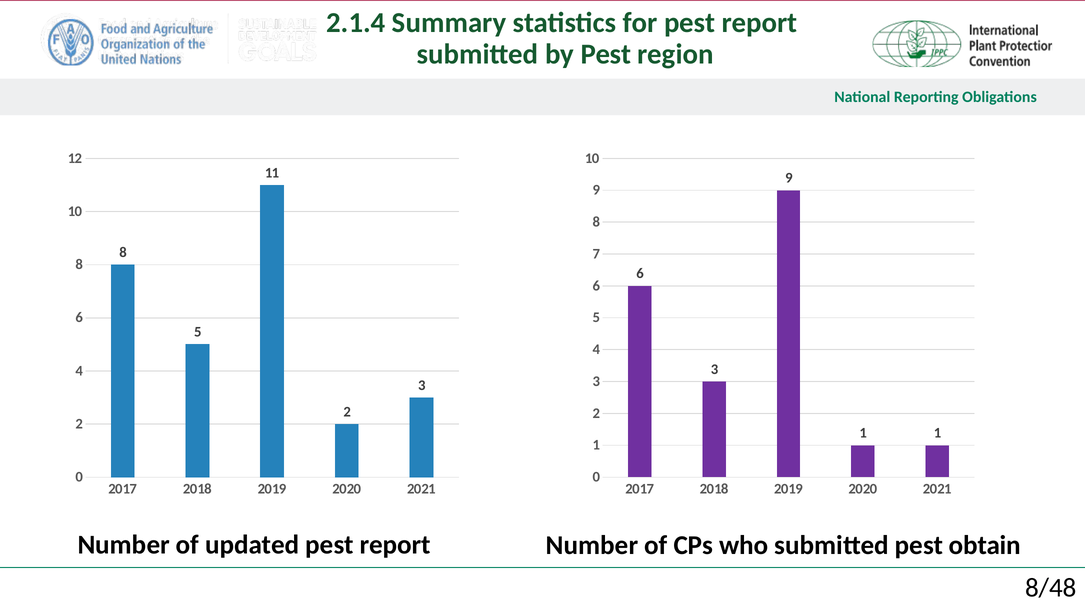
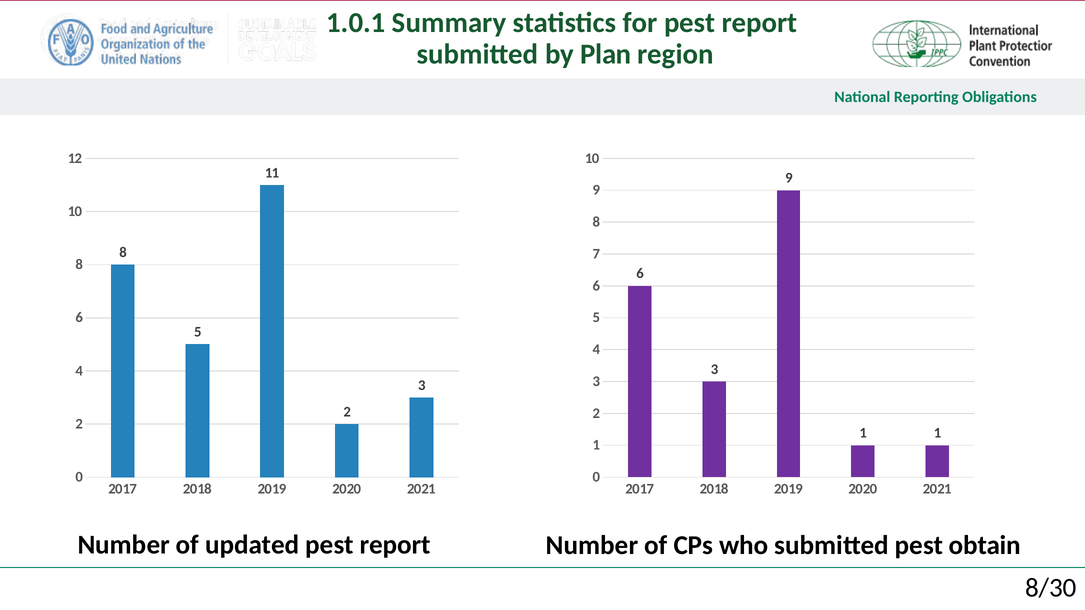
2.1.4: 2.1.4 -> 1.0.1
by Pest: Pest -> Plan
8/48: 8/48 -> 8/30
